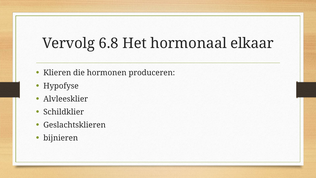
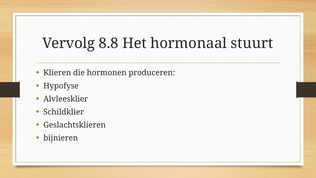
6.8: 6.8 -> 8.8
elkaar: elkaar -> stuurt
